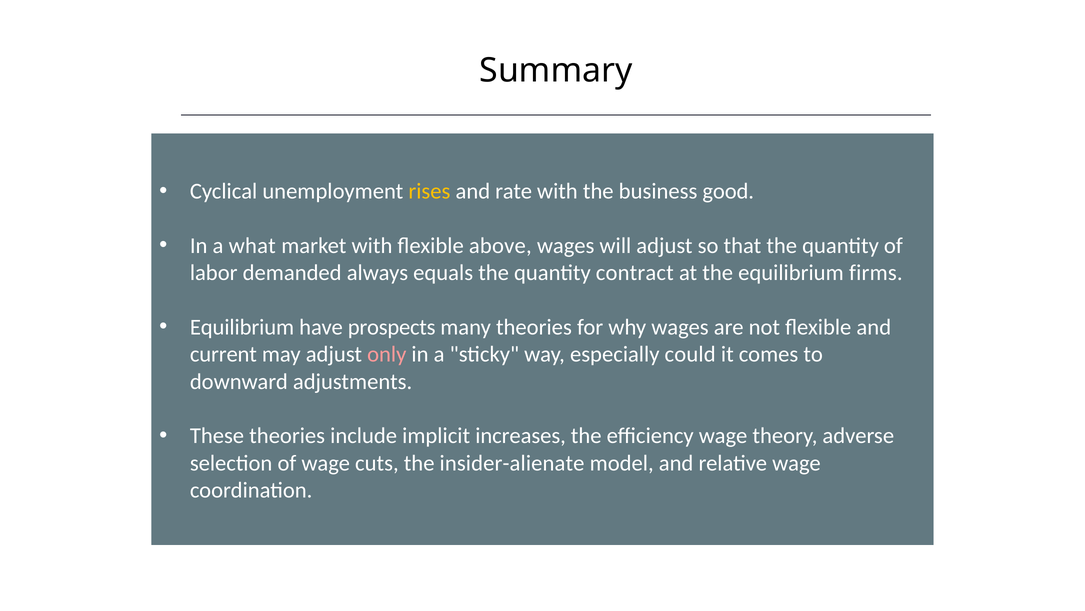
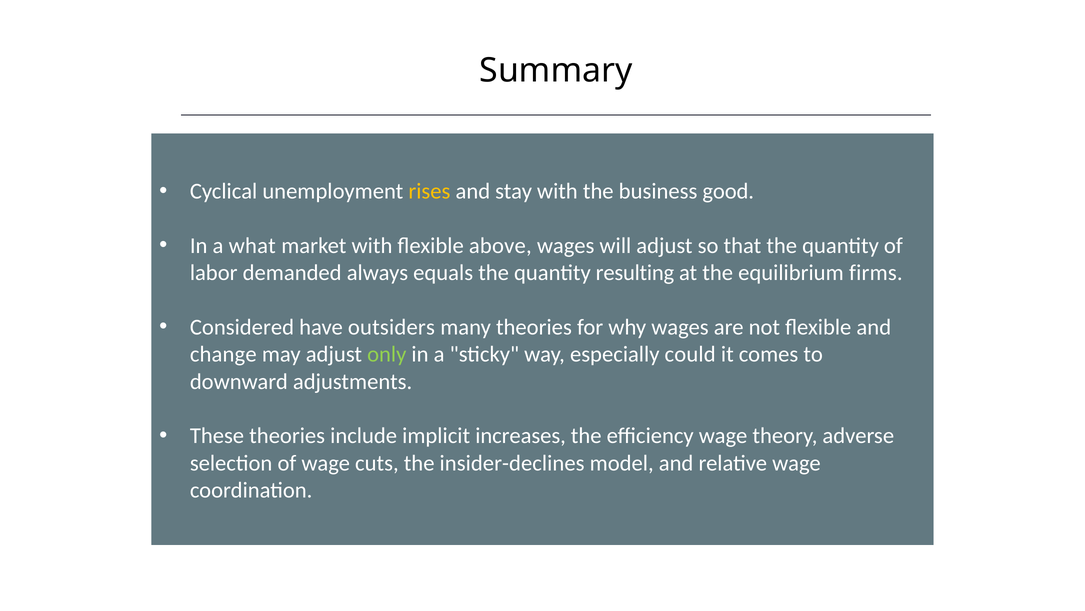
rate: rate -> stay
contract: contract -> resulting
Equilibrium at (242, 327): Equilibrium -> Considered
prospects: prospects -> outsiders
current: current -> change
only colour: pink -> light green
insider-alienate: insider-alienate -> insider-declines
